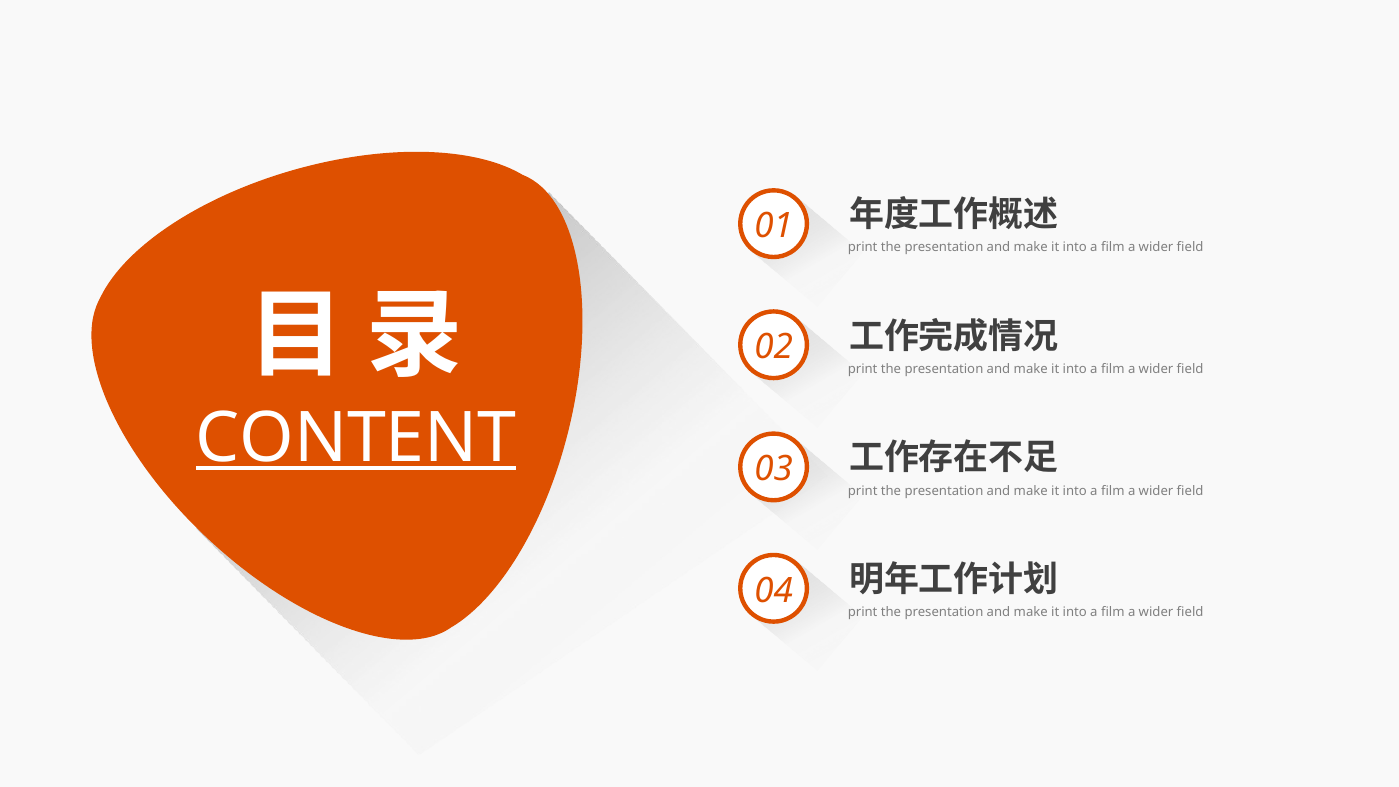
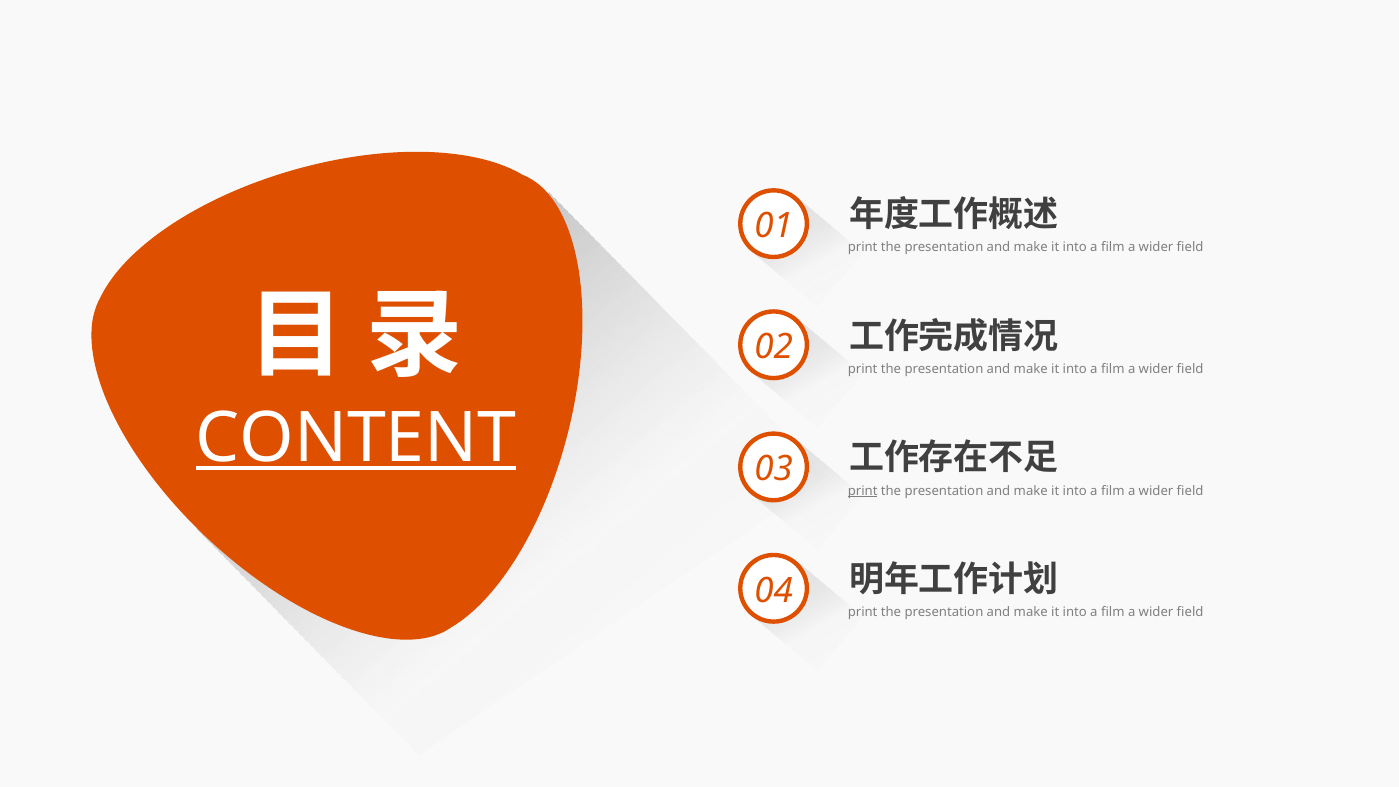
print at (863, 491) underline: none -> present
